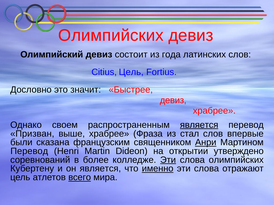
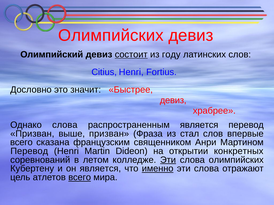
состоит underline: none -> present
года: года -> году
Citius Цель: Цель -> Henri
Однако своем: своем -> слова
является at (199, 125) underline: present -> none
выше храбрее: храбрее -> призван
были at (21, 143): были -> всего
Анри underline: present -> none
утверждено: утверждено -> конкретных
более: более -> летом
